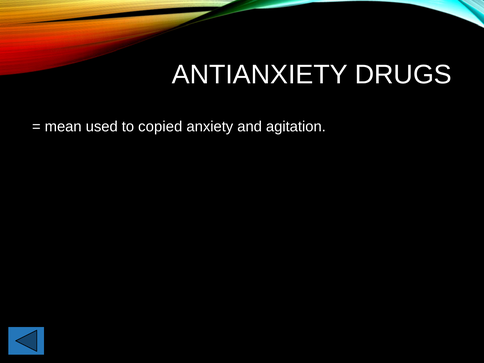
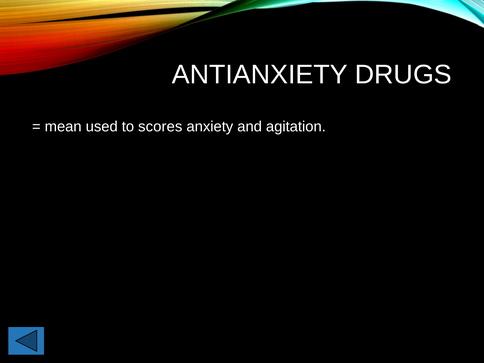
copied: copied -> scores
